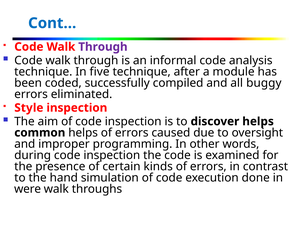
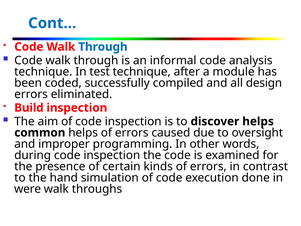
Through at (103, 47) colour: purple -> blue
five: five -> test
buggy: buggy -> design
Style: Style -> Build
